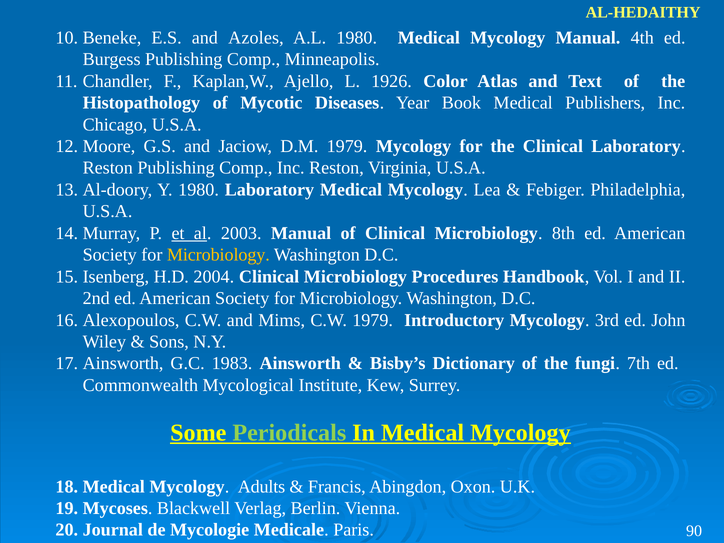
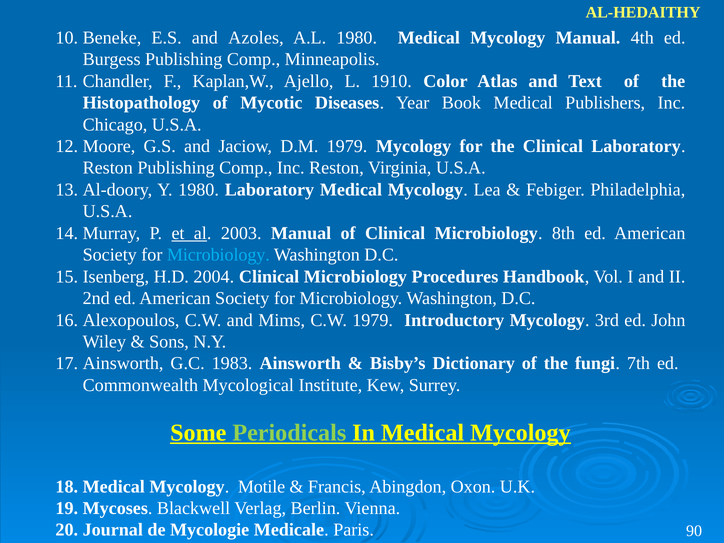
1926: 1926 -> 1910
Microbiology at (218, 255) colour: yellow -> light blue
Adults: Adults -> Motile
